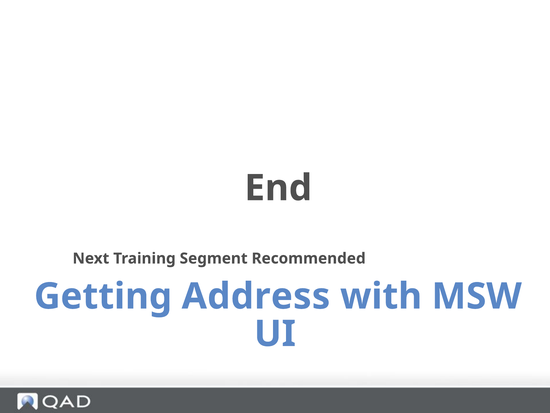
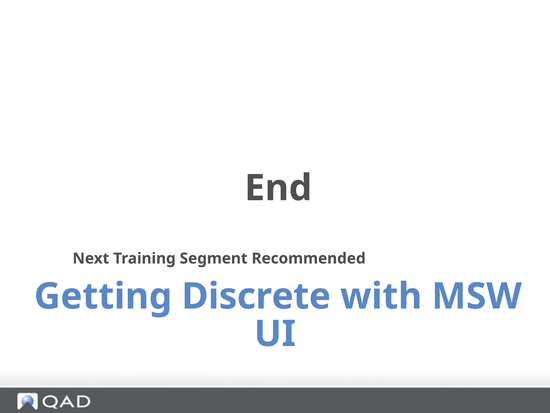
Address: Address -> Discrete
